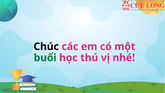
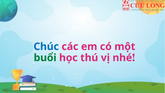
Chúc colour: black -> blue
